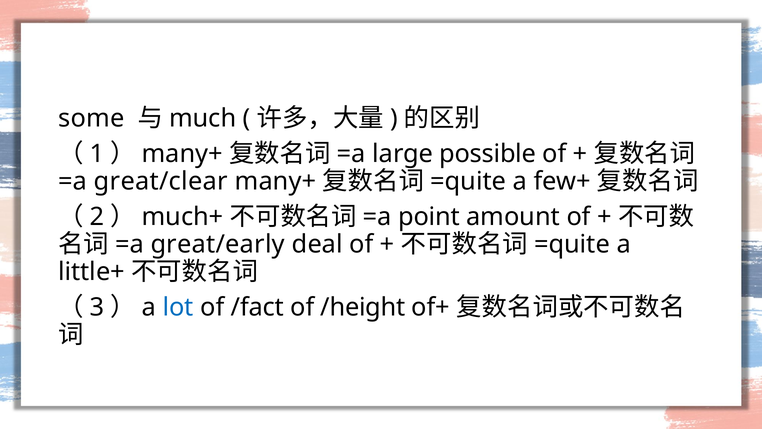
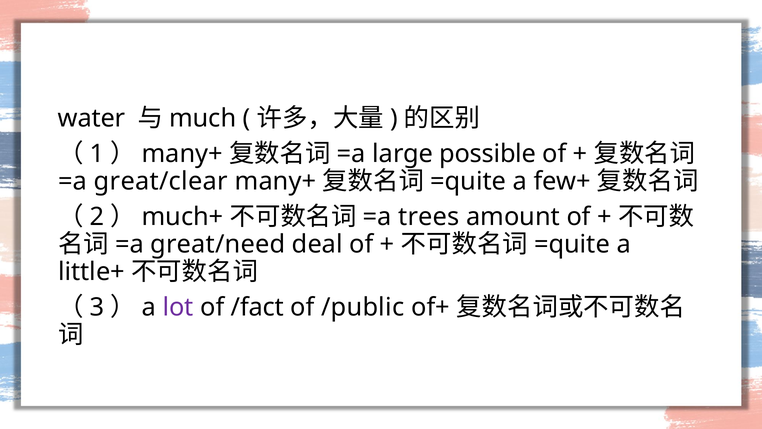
some: some -> water
point: point -> trees
great/early: great/early -> great/need
lot colour: blue -> purple
/height: /height -> /public
